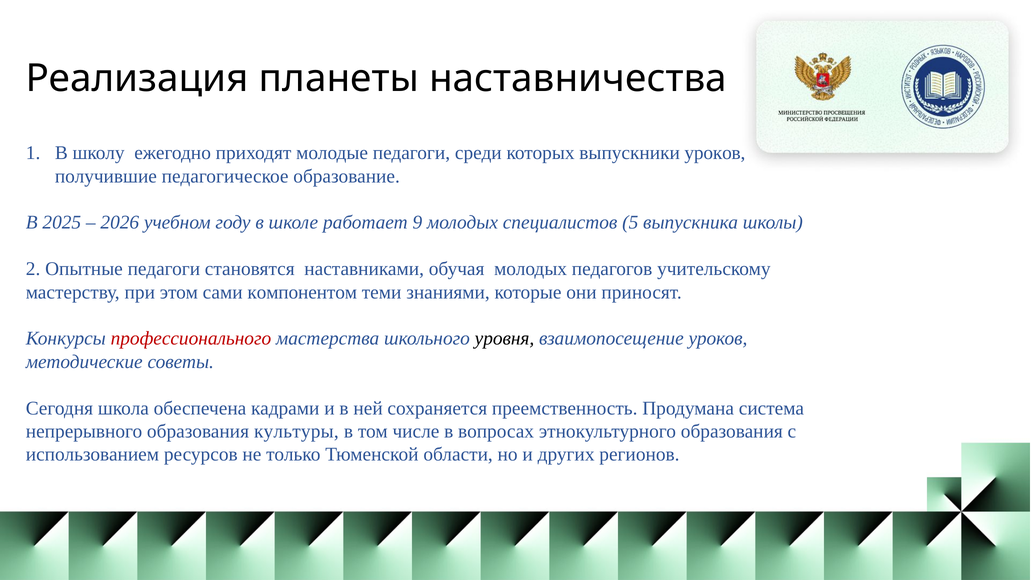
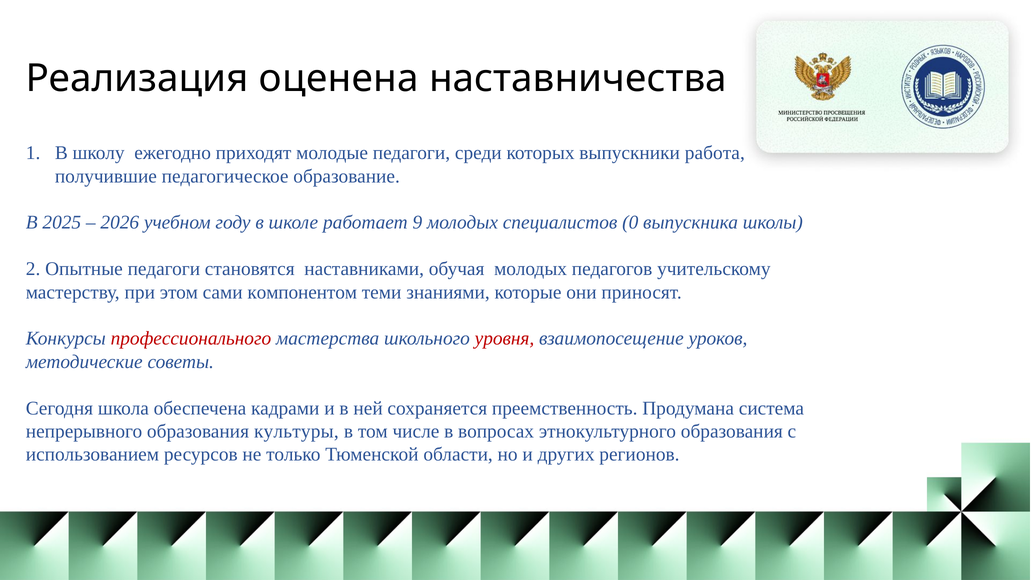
планеты: планеты -> оценена
выпускники уроков: уроков -> работа
5: 5 -> 0
уровня colour: black -> red
